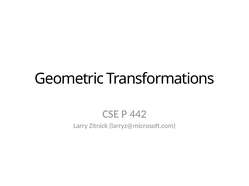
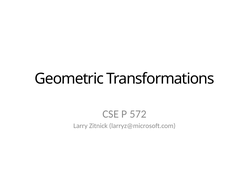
442: 442 -> 572
